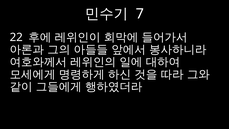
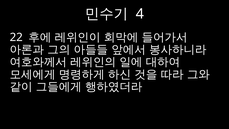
7: 7 -> 4
